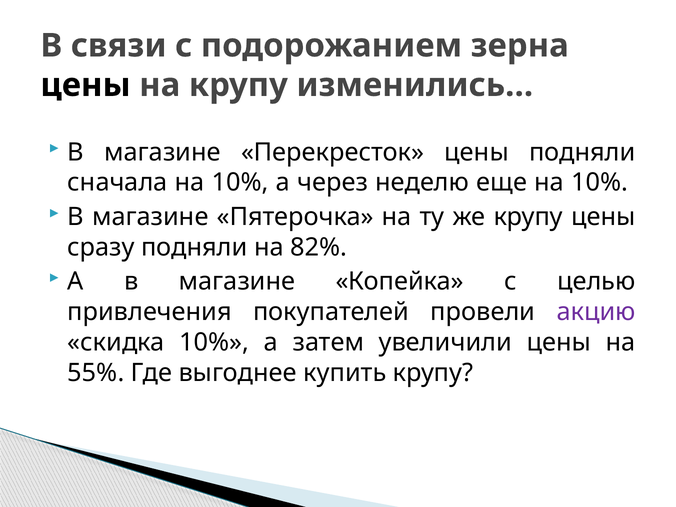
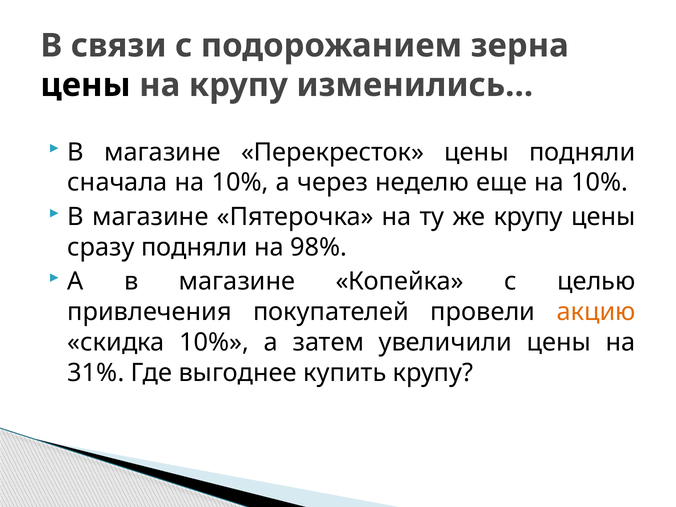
82%: 82% -> 98%
акцию colour: purple -> orange
55%: 55% -> 31%
